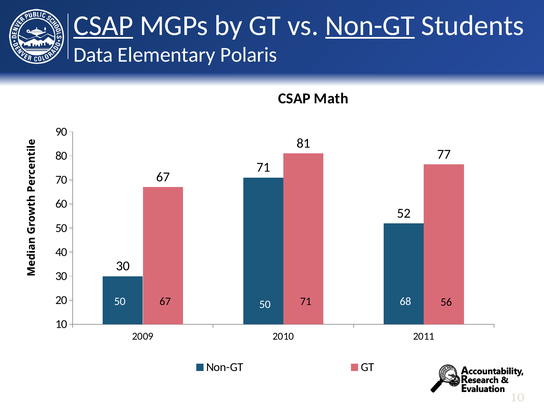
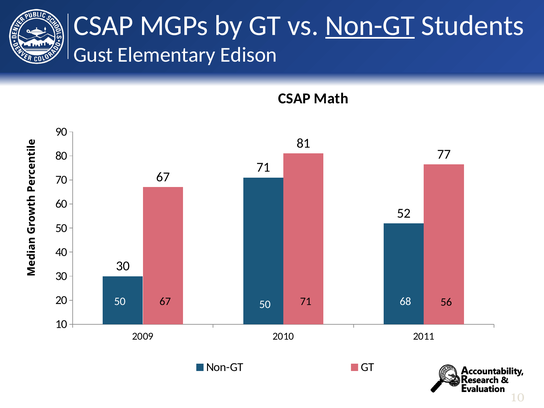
CSAP at (103, 26) underline: present -> none
Data: Data -> Gust
Polaris: Polaris -> Edison
